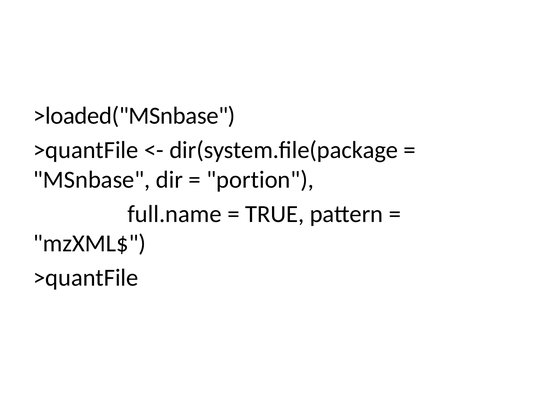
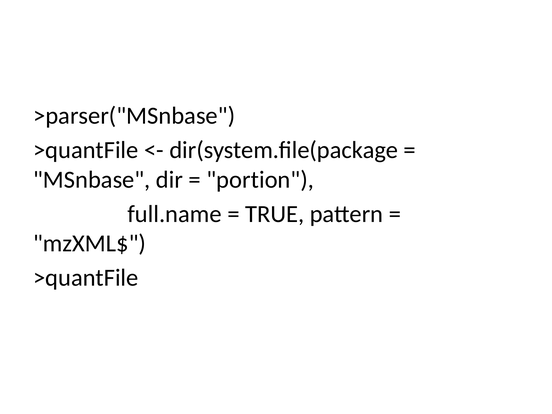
>loaded("MSnbase: >loaded("MSnbase -> >parser("MSnbase
